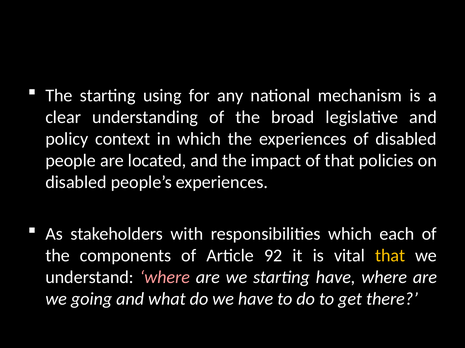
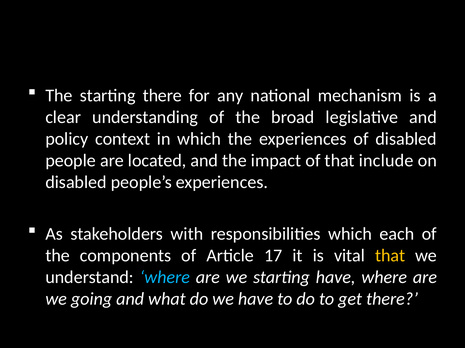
starting using: using -> there
policies: policies -> include
92: 92 -> 17
where at (165, 278) colour: pink -> light blue
